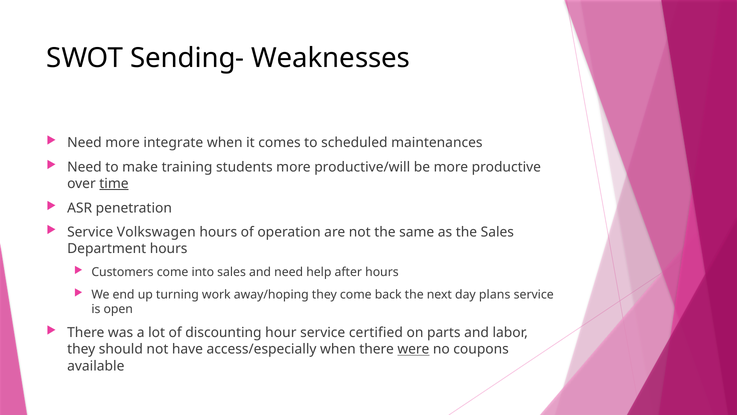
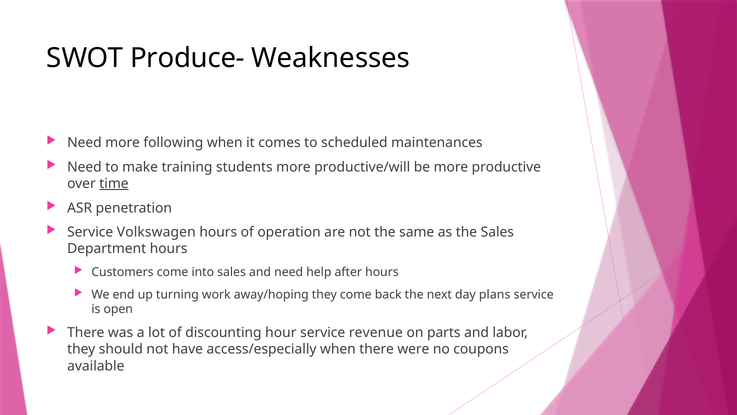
Sending-: Sending- -> Produce-
integrate: integrate -> following
certified: certified -> revenue
were underline: present -> none
